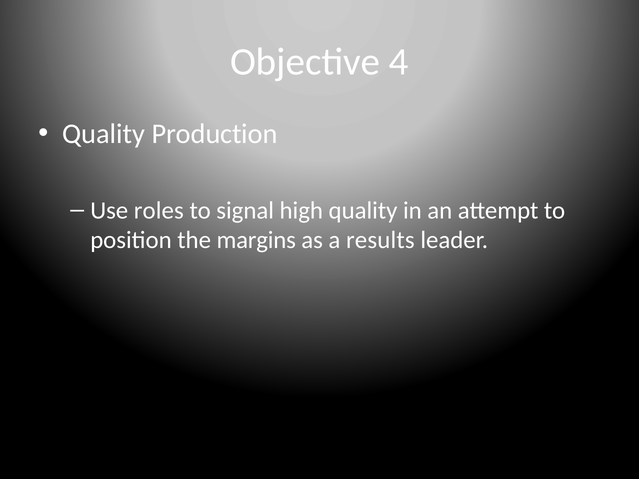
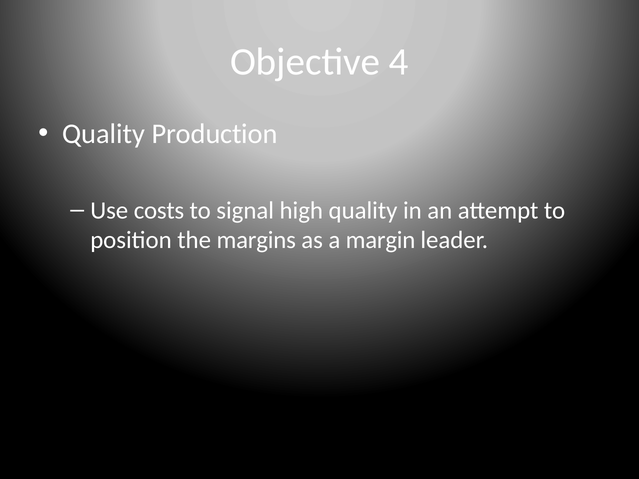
roles: roles -> costs
results: results -> margin
